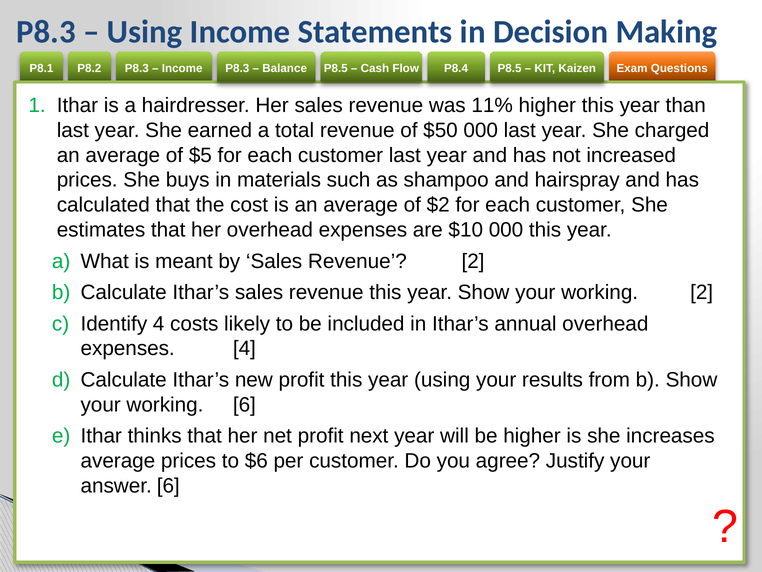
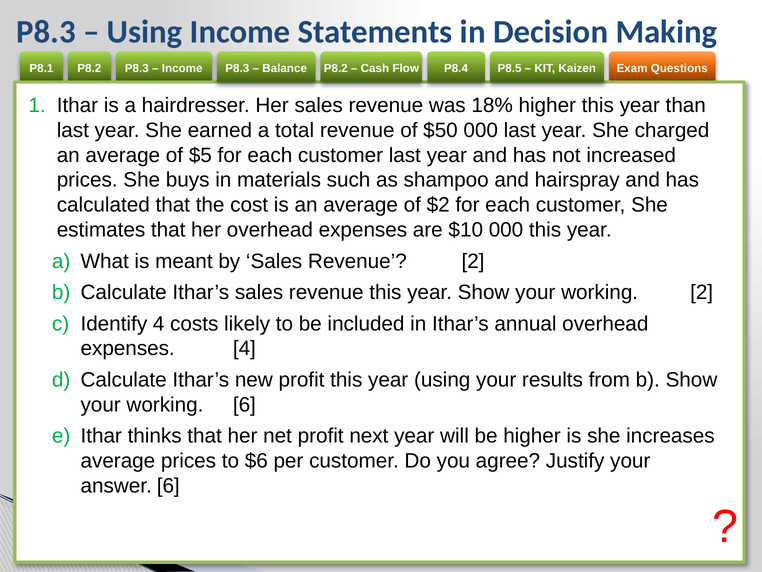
P8.5 at (336, 68): P8.5 -> P8.2
11%: 11% -> 18%
